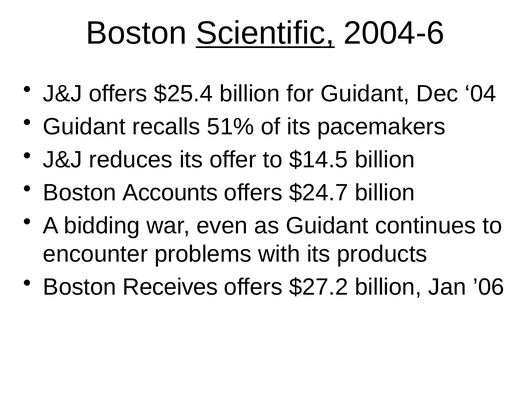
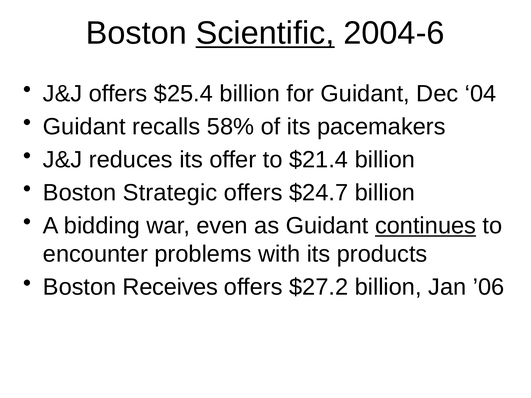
51%: 51% -> 58%
$14.5: $14.5 -> $21.4
Accounts: Accounts -> Strategic
continues underline: none -> present
